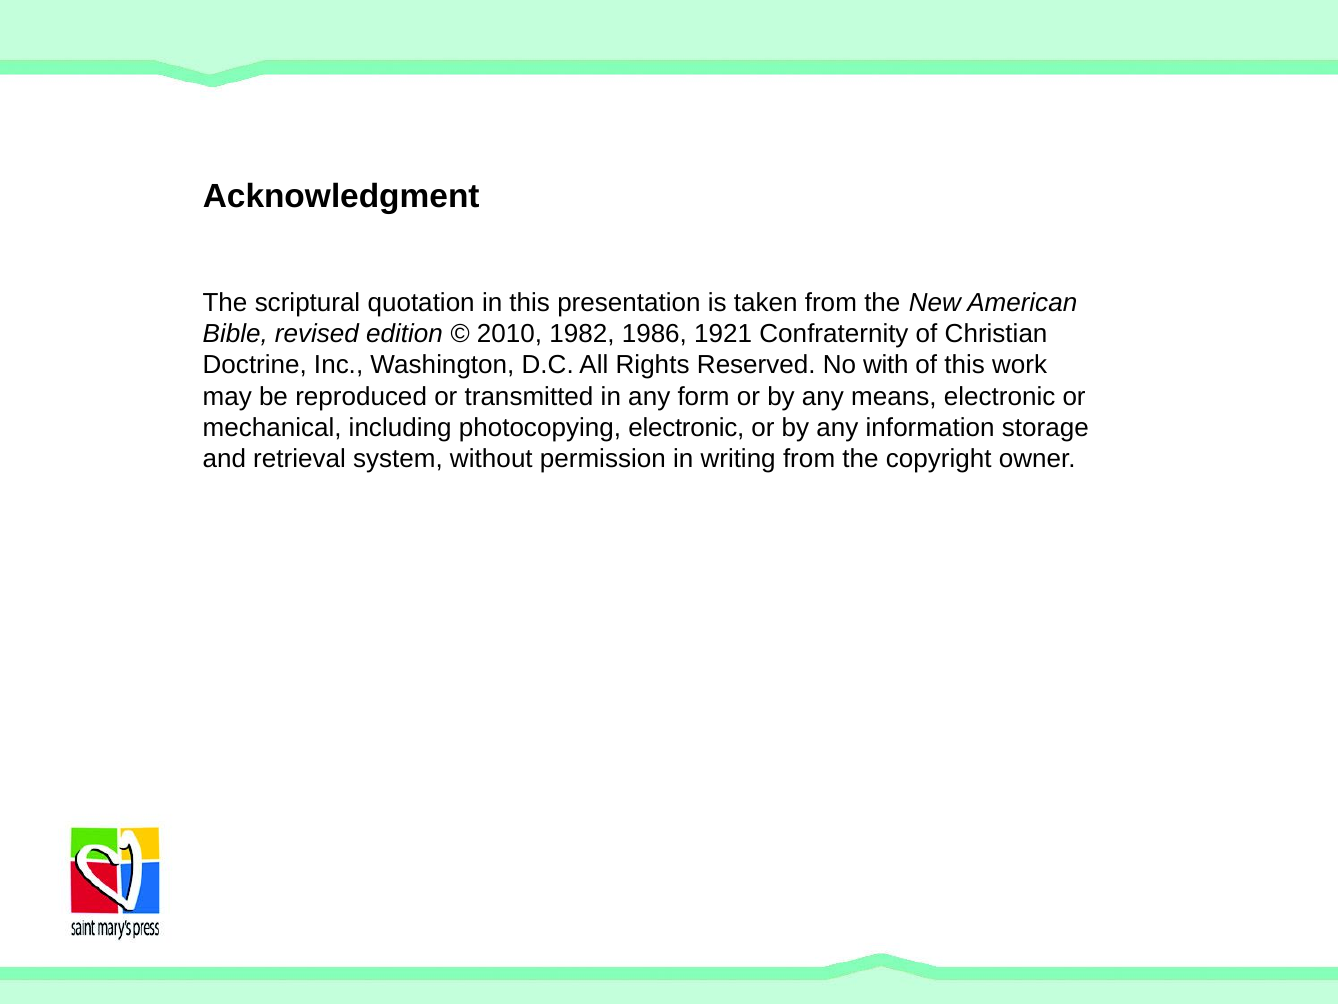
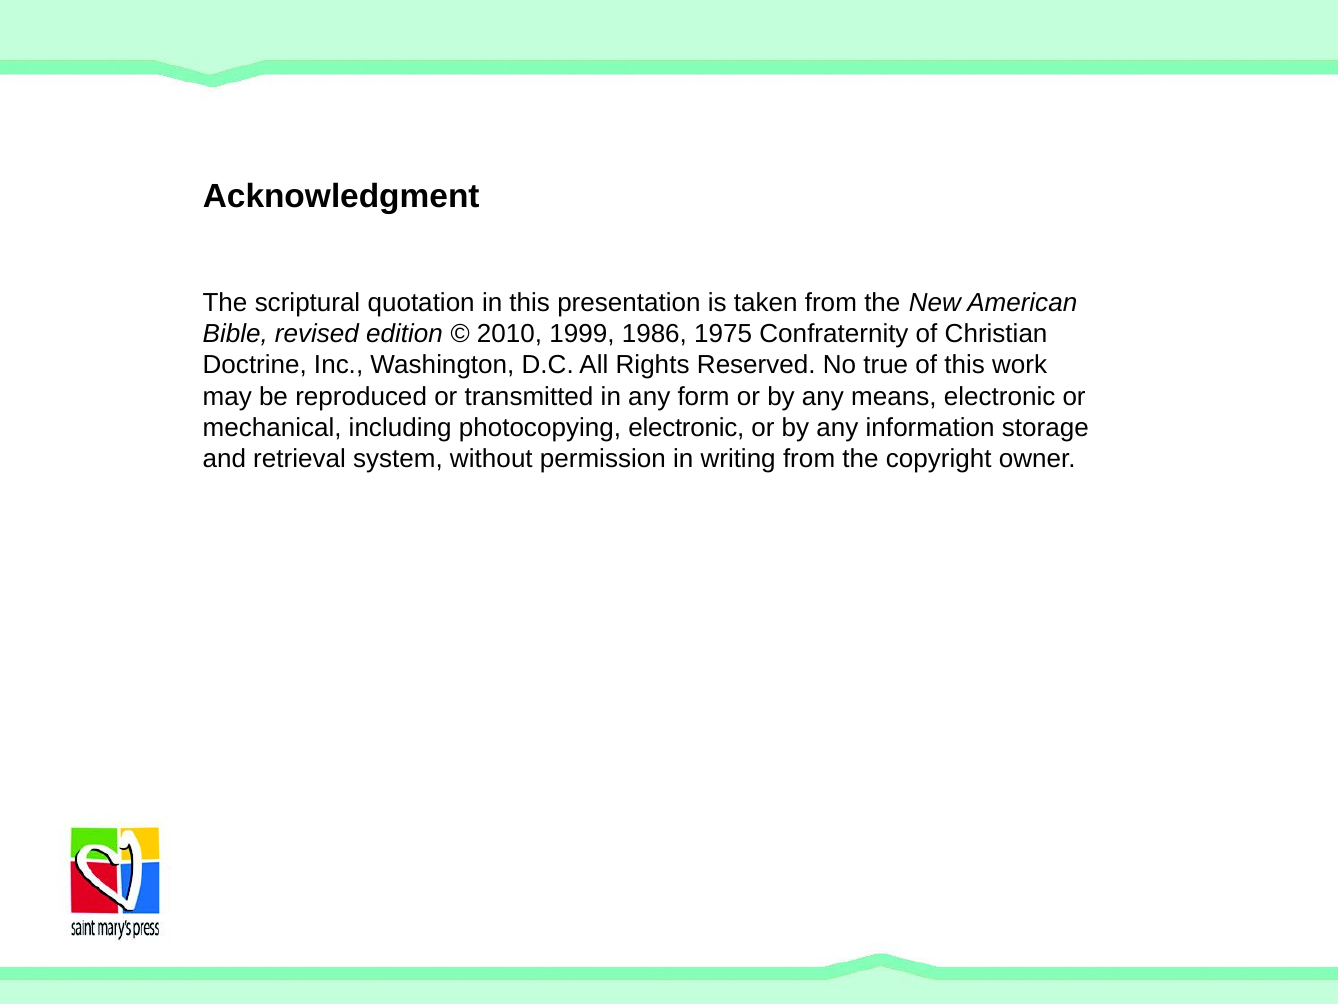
1982: 1982 -> 1999
1921: 1921 -> 1975
with: with -> true
